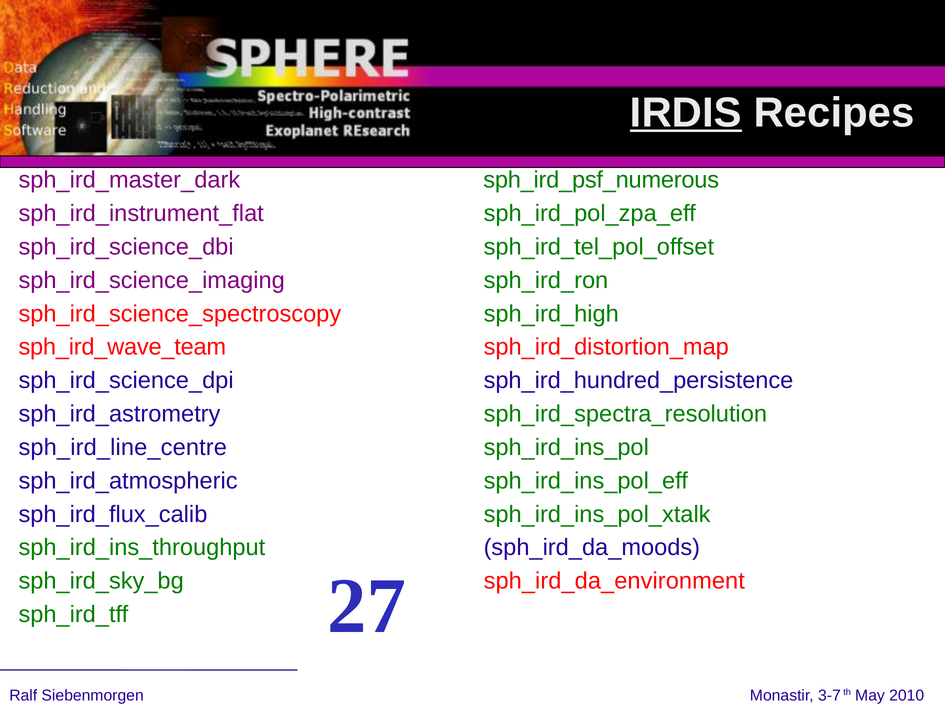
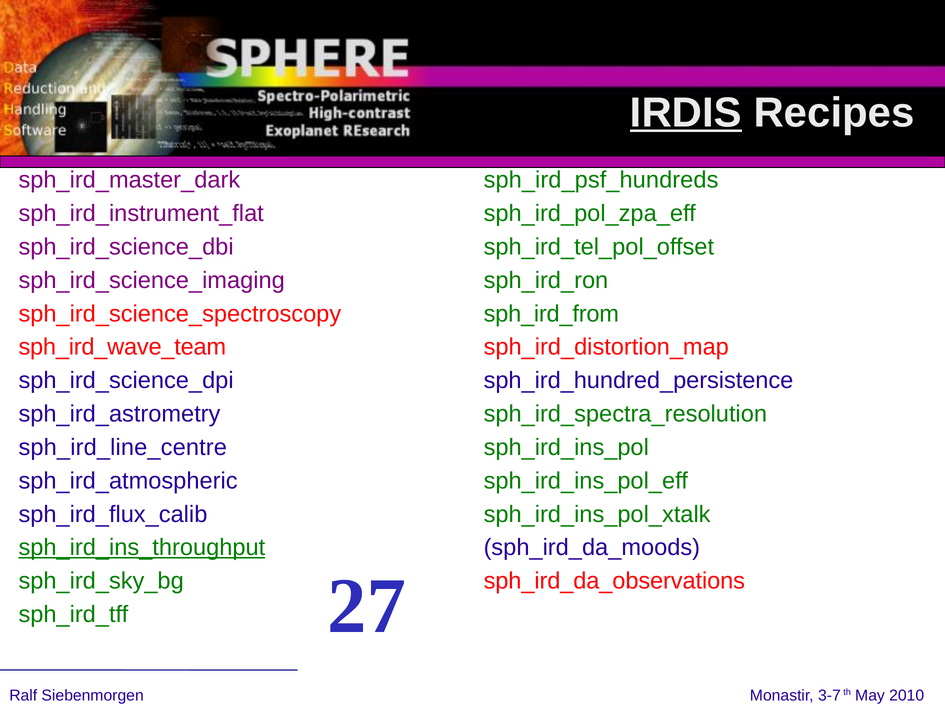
sph_ird_psf_numerous: sph_ird_psf_numerous -> sph_ird_psf_hundreds
sph_ird_high: sph_ird_high -> sph_ird_from
sph_ird_ins_throughput underline: none -> present
sph_ird_da_environment: sph_ird_da_environment -> sph_ird_da_observations
